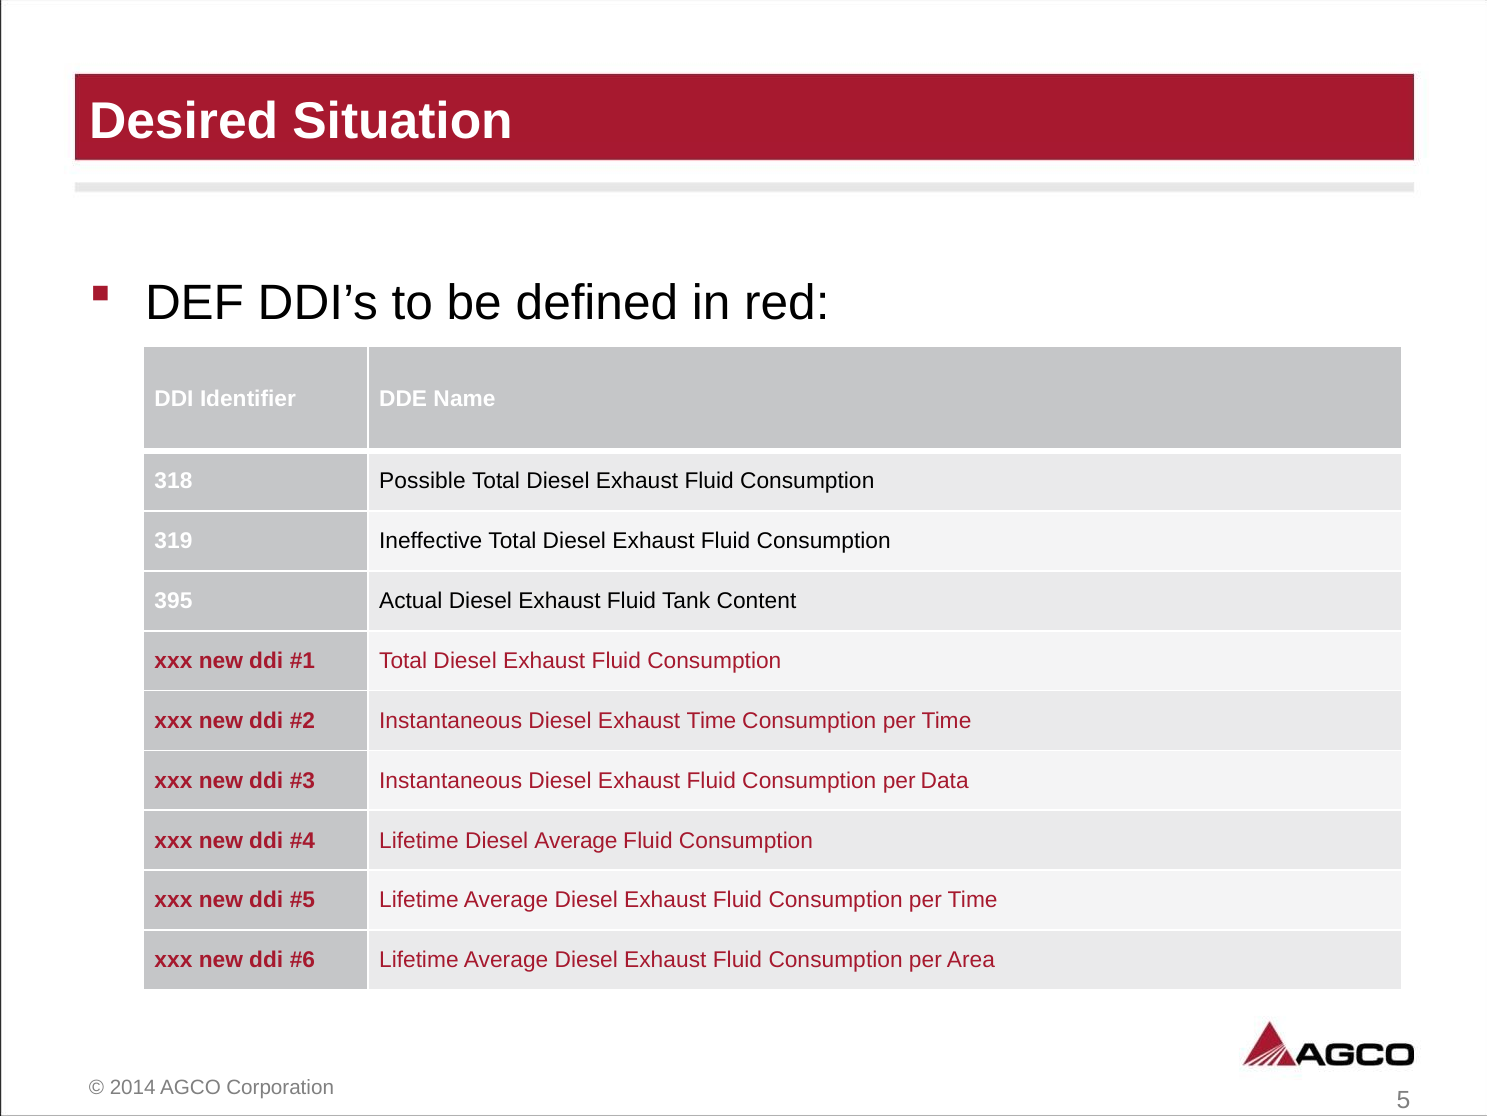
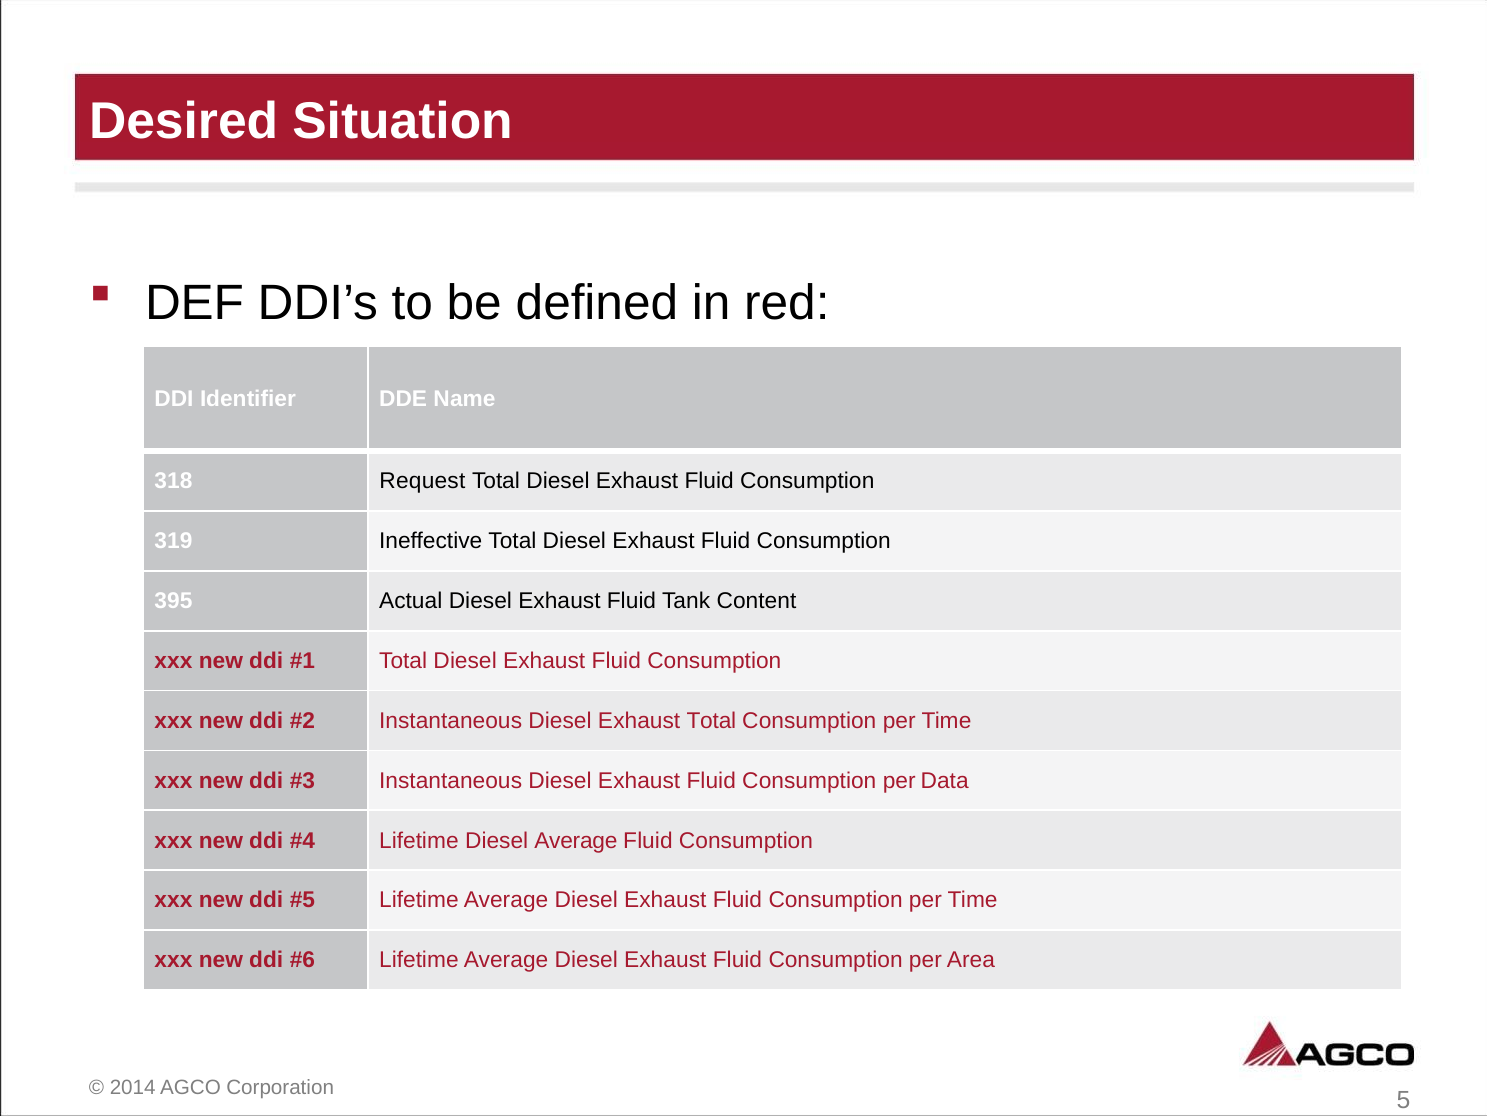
Possible: Possible -> Request
Exhaust Time: Time -> Total
